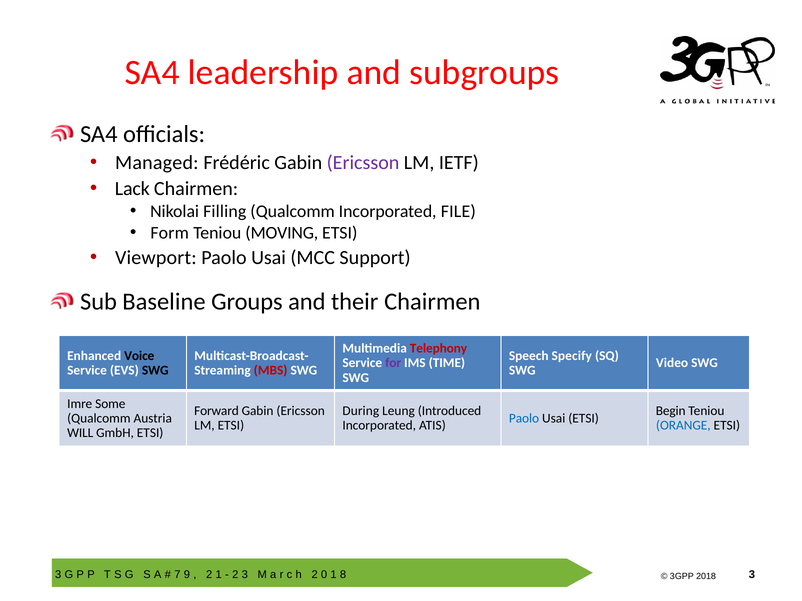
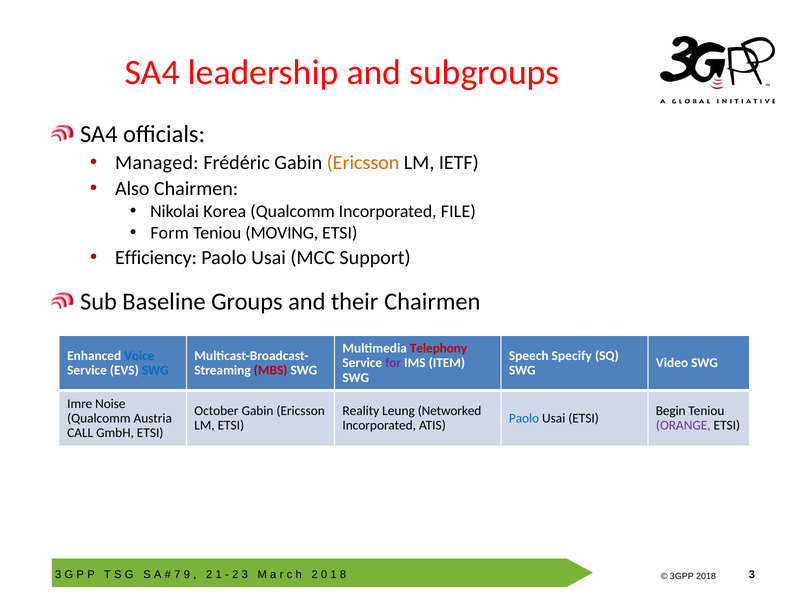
Ericsson at (363, 163) colour: purple -> orange
Lack: Lack -> Also
Filling: Filling -> Korea
Viewport: Viewport -> Efficiency
Voice colour: black -> blue
TIME: TIME -> ITEM
SWG at (155, 371) colour: black -> blue
Some: Some -> Noise
Forward: Forward -> October
During: During -> Reality
Introduced: Introduced -> Networked
ORANGE colour: blue -> purple
WILL: WILL -> CALL
